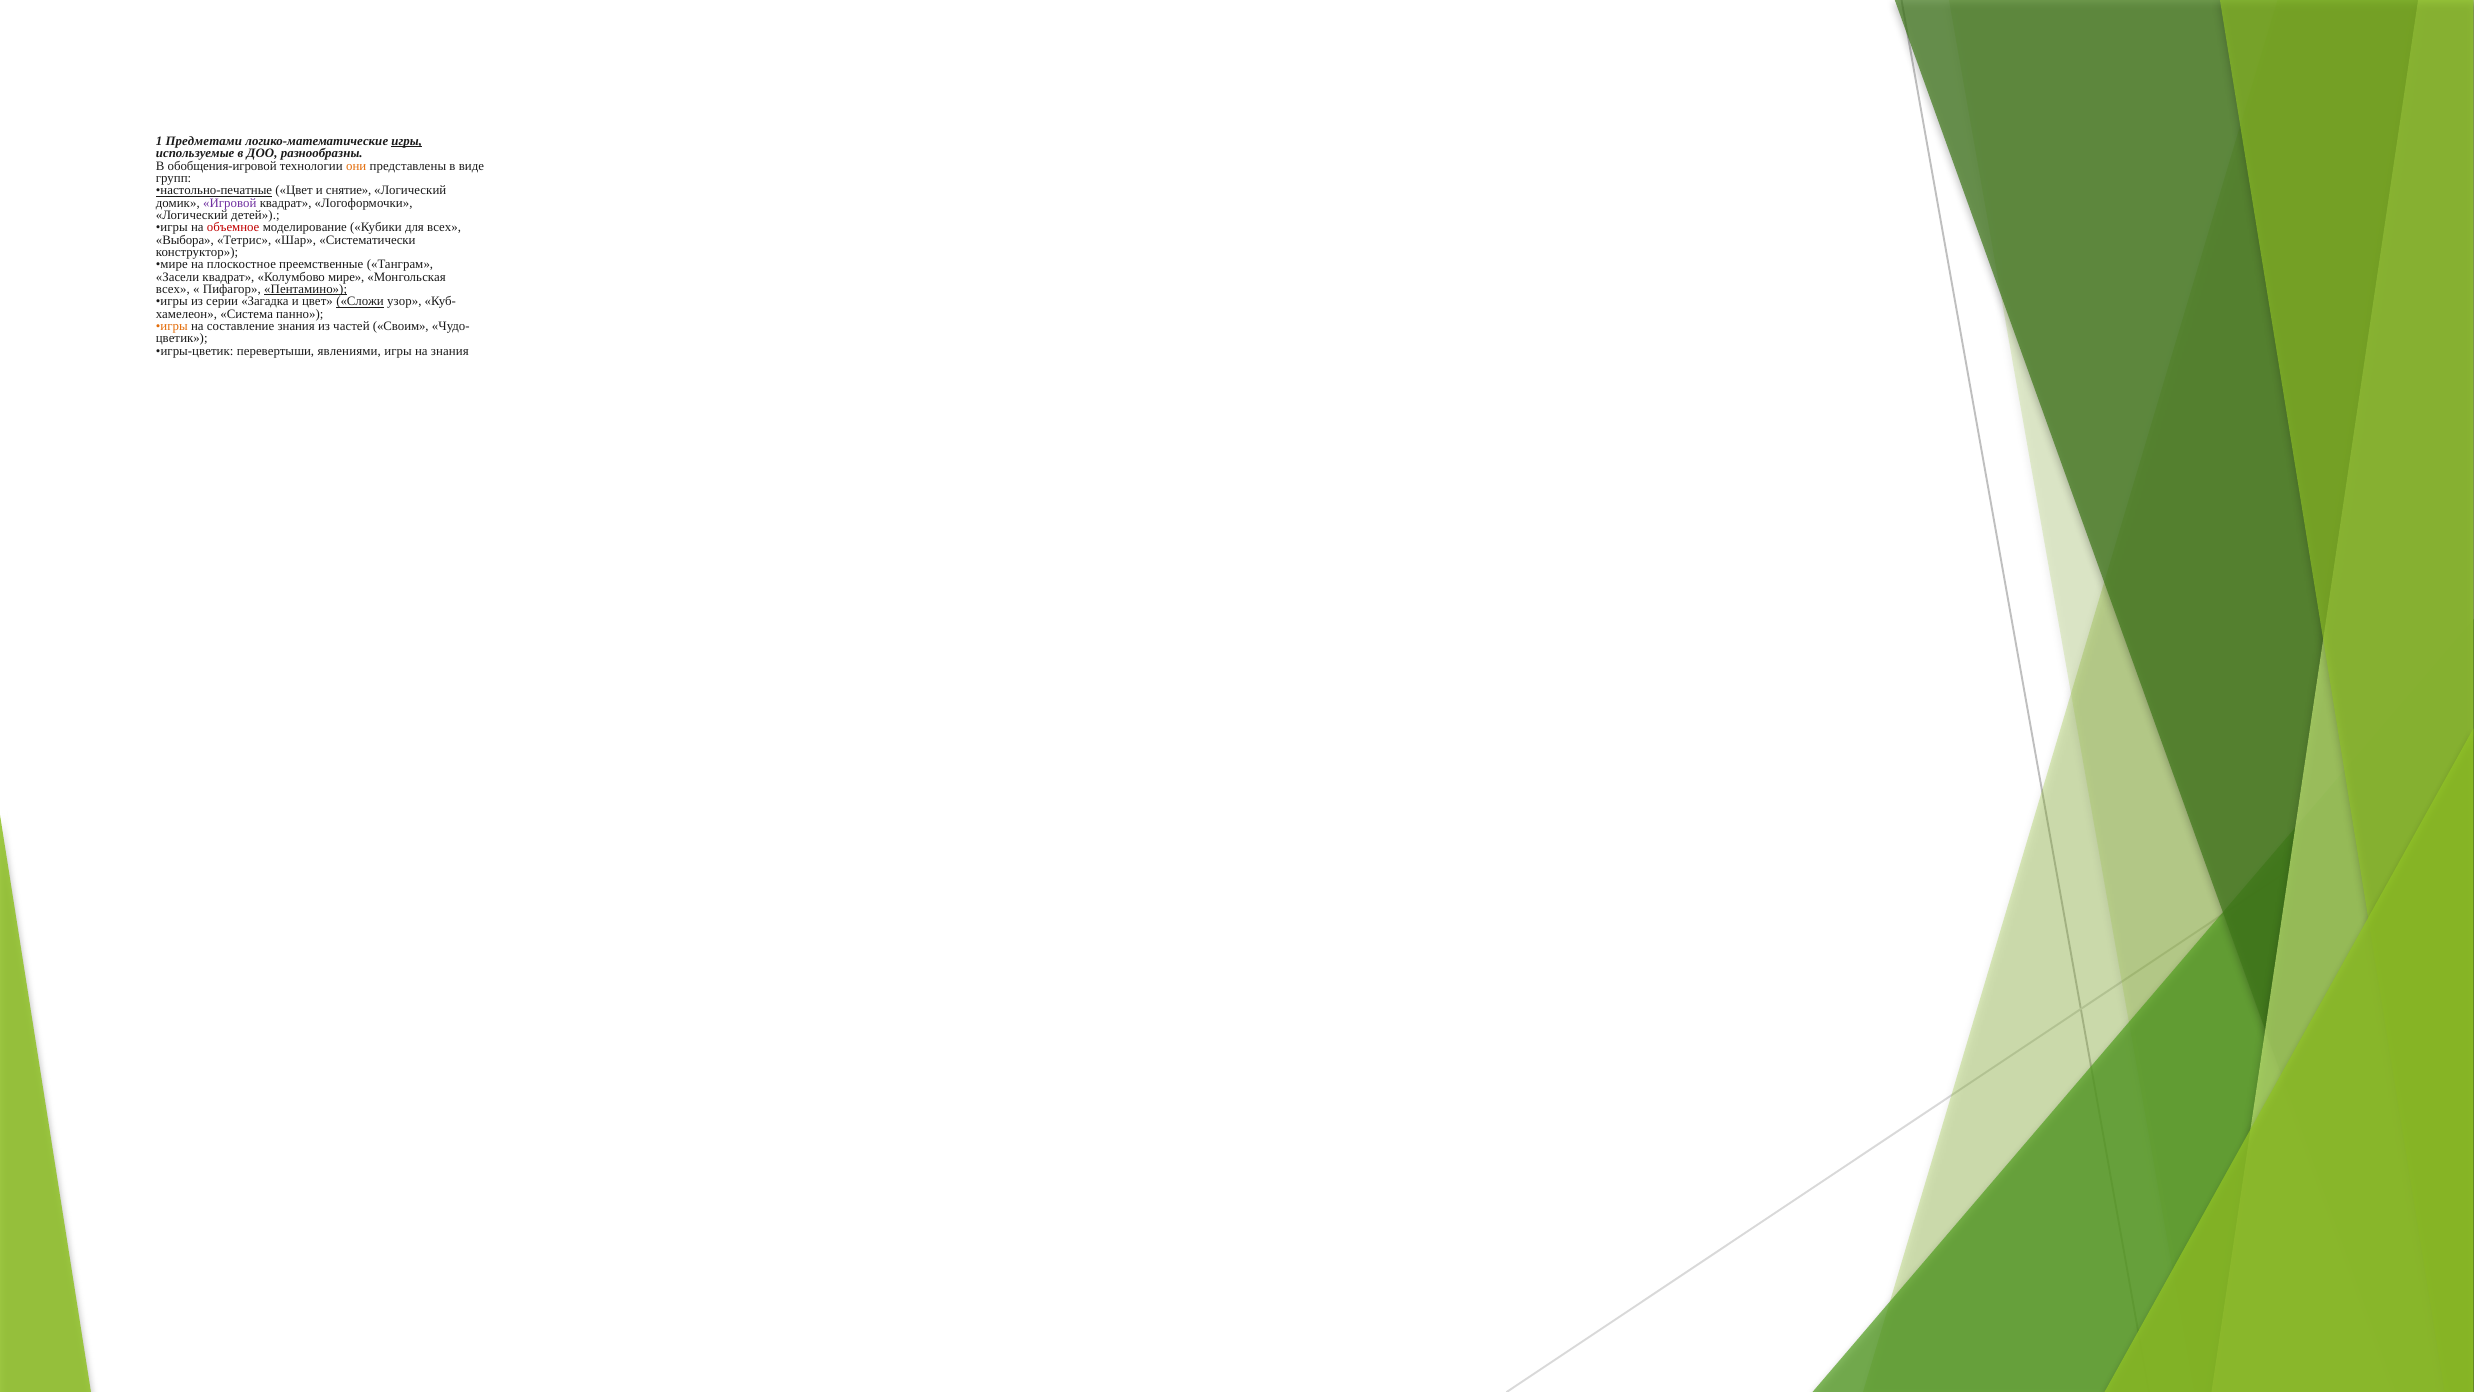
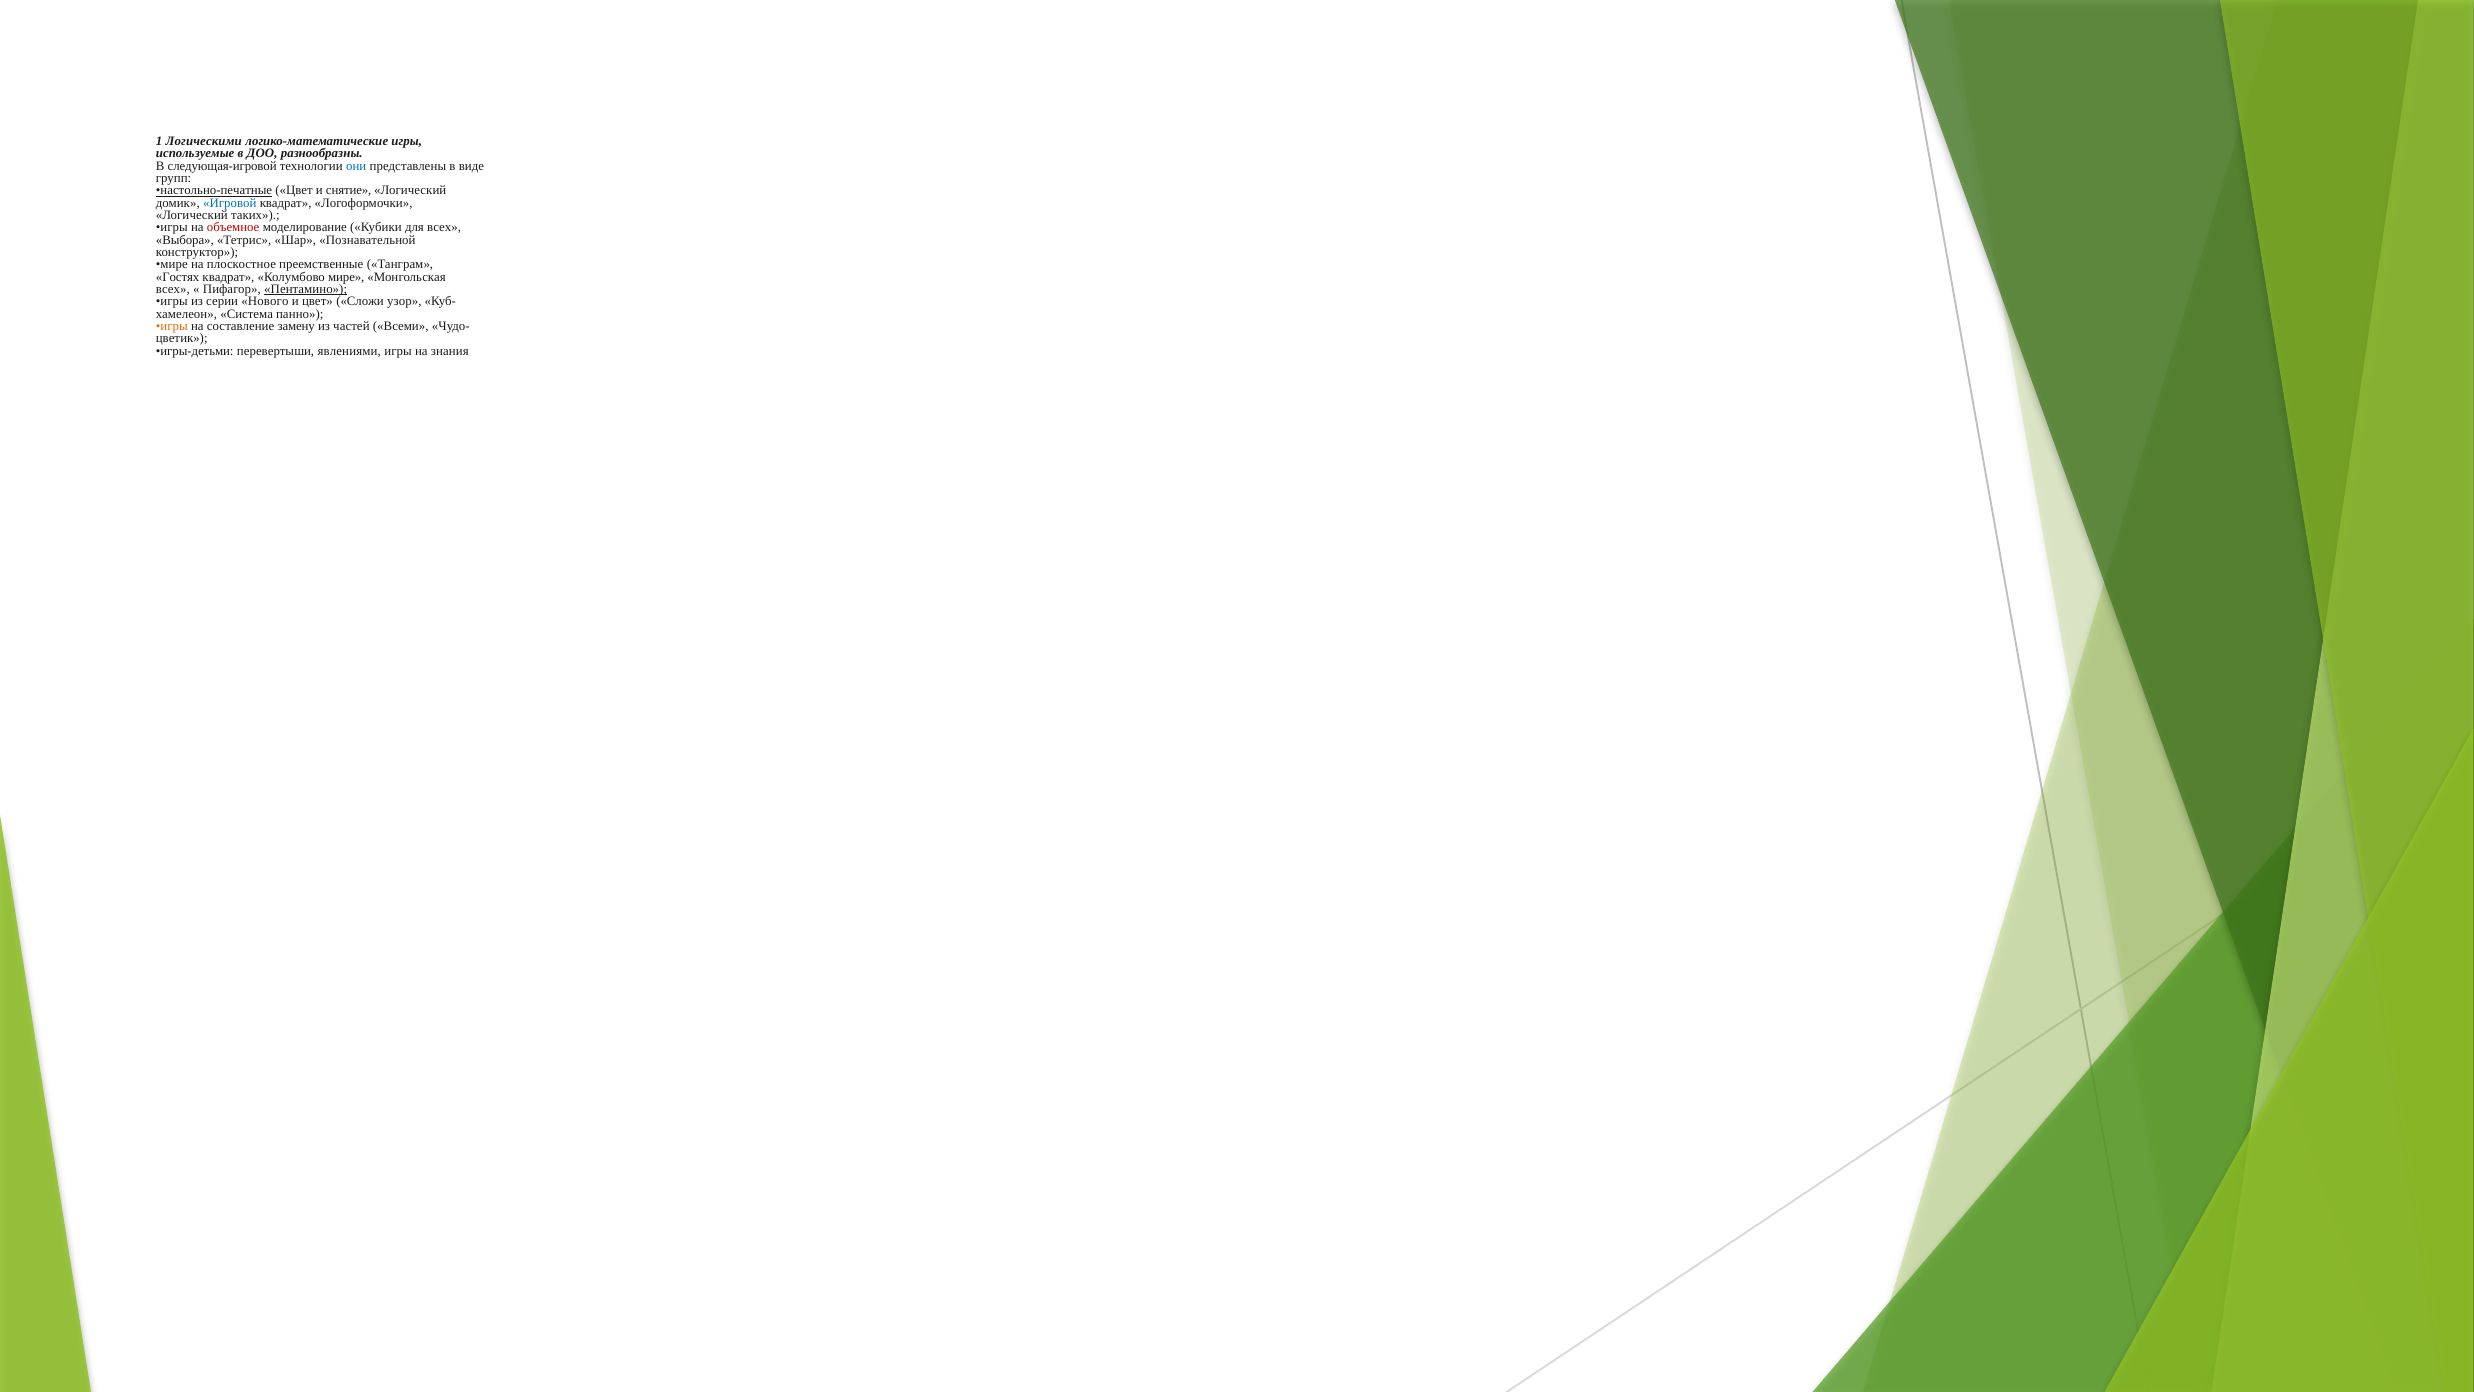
Предметами: Предметами -> Логическими
игры at (407, 141) underline: present -> none
обобщения-игровой: обобщения-игровой -> следующая-игровой
они colour: orange -> blue
Игровой colour: purple -> blue
детей: детей -> таких
Систематически: Систематически -> Познавательной
Засели: Засели -> Гостях
Загадка: Загадка -> Нового
Сложи underline: present -> none
составление знания: знания -> замену
Своим: Своим -> Всеми
игры-цветик: игры-цветик -> игры-детьми
